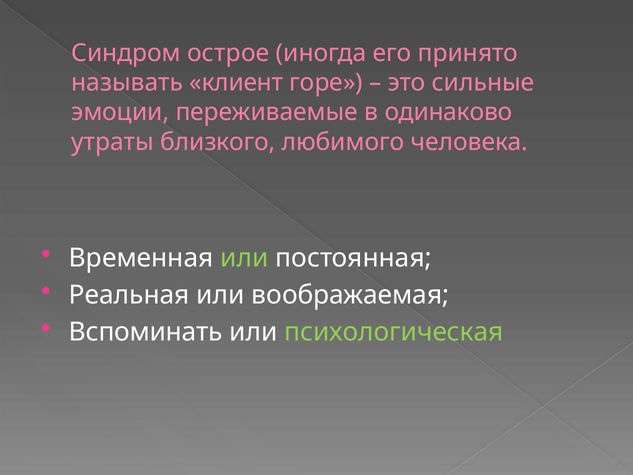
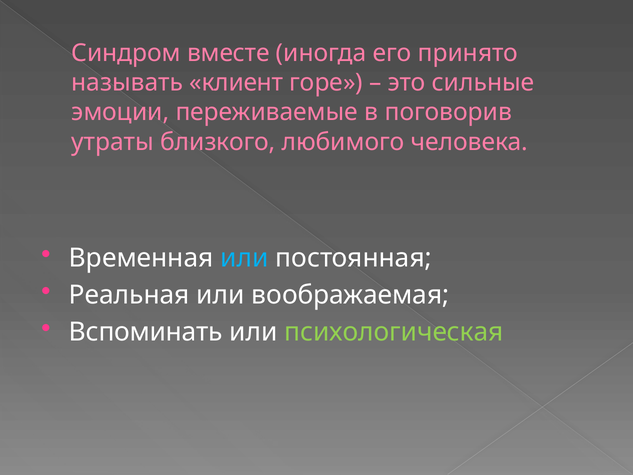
острое: острое -> вместе
одинаково: одинаково -> поговорив
или at (244, 258) colour: light green -> light blue
